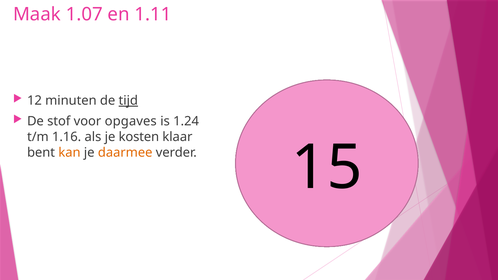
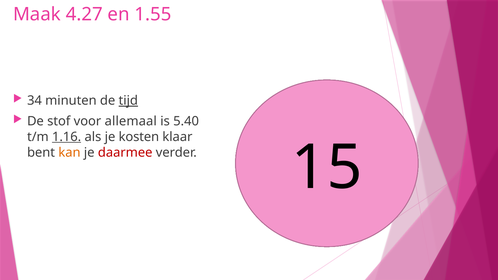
1.07: 1.07 -> 4.27
1.11: 1.11 -> 1.55
12 at (34, 101): 12 -> 34
opgaves: opgaves -> allemaal
1.24: 1.24 -> 5.40
1.16 underline: none -> present
daarmee colour: orange -> red
